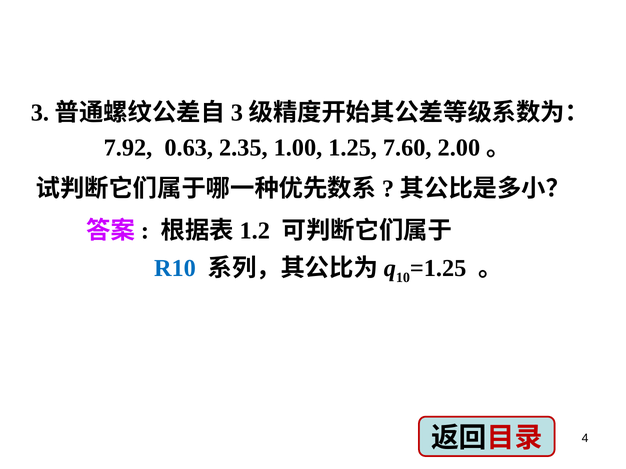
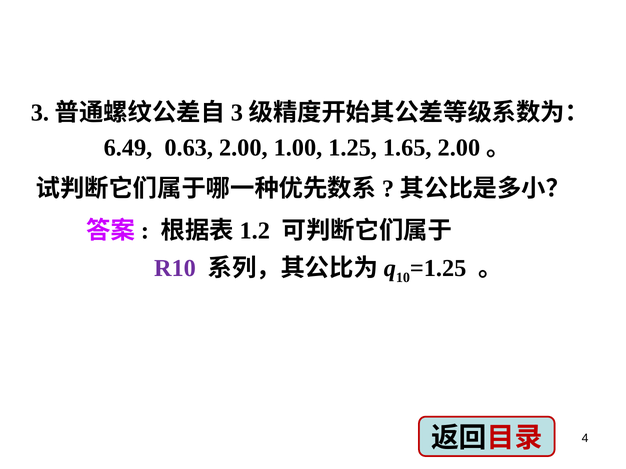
7.92: 7.92 -> 6.49
0.63 2.35: 2.35 -> 2.00
7.60: 7.60 -> 1.65
R10 colour: blue -> purple
